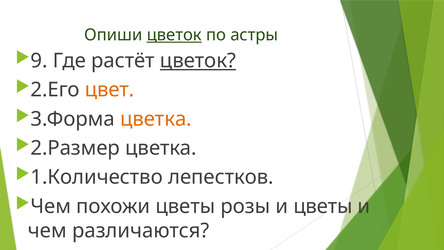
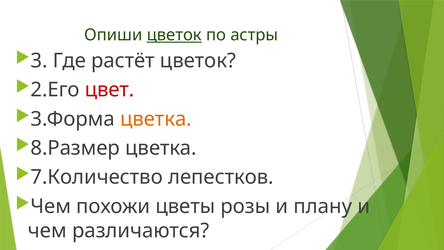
9: 9 -> 3
цветок at (198, 61) underline: present -> none
цвет colour: orange -> red
2.Размер: 2.Размер -> 8.Размер
1.Количество: 1.Количество -> 7.Количество
и цветы: цветы -> плану
